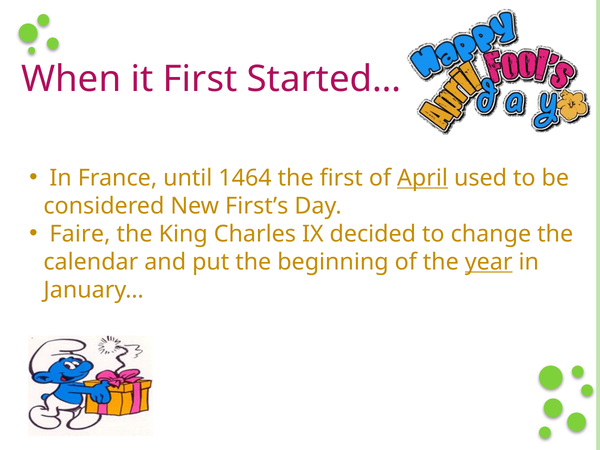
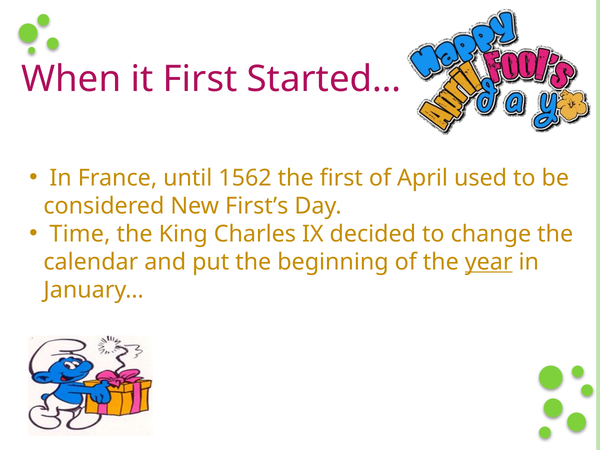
1464: 1464 -> 1562
April underline: present -> none
Faire: Faire -> Time
